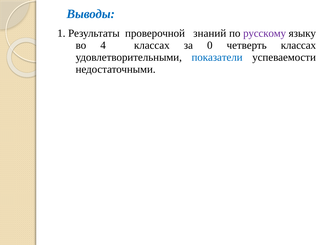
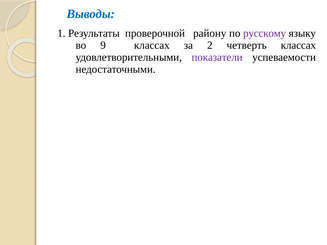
знаний: знаний -> району
4: 4 -> 9
0: 0 -> 2
показатели colour: blue -> purple
